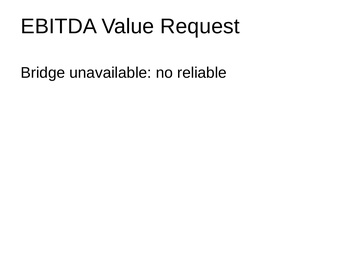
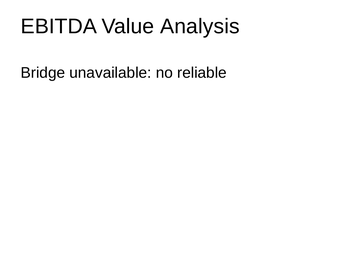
Request: Request -> Analysis
